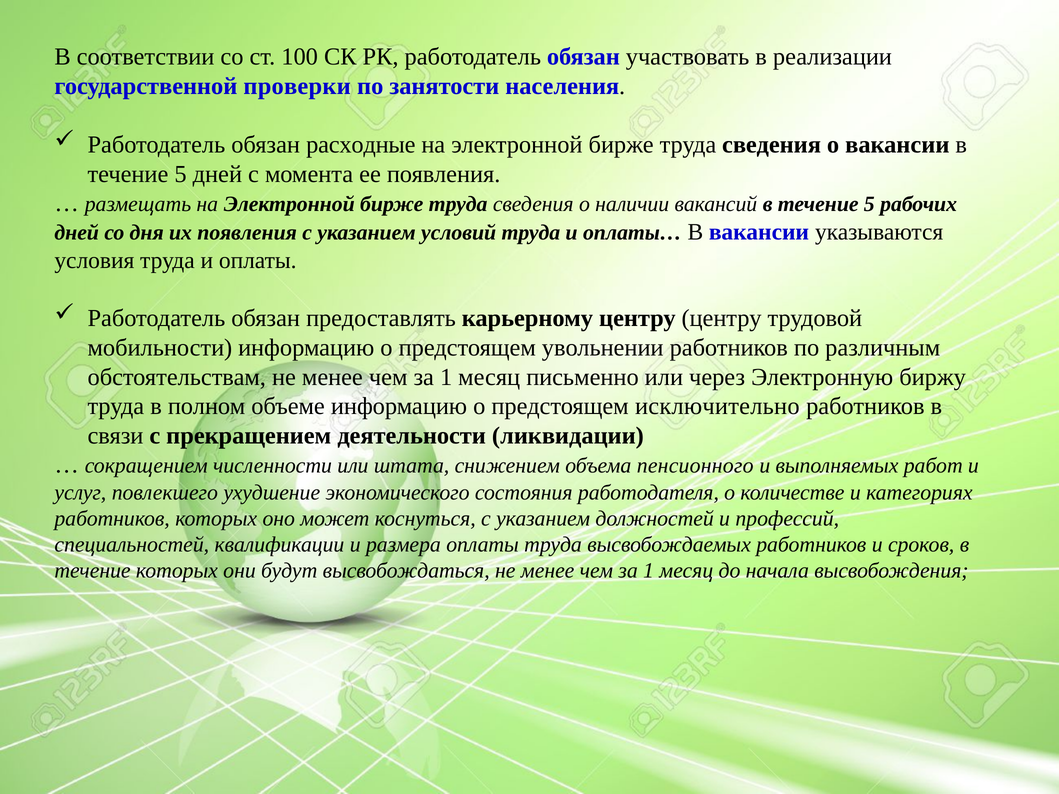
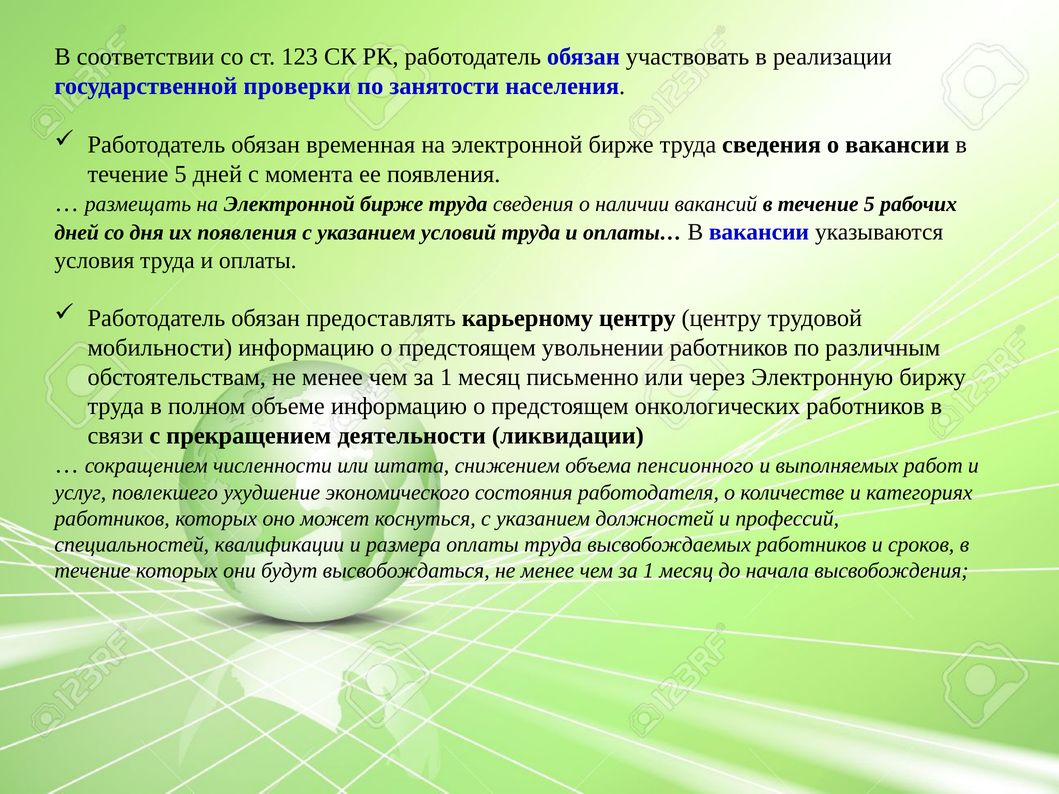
100: 100 -> 123
расходные: расходные -> временная
исключительно: исключительно -> онкологических
